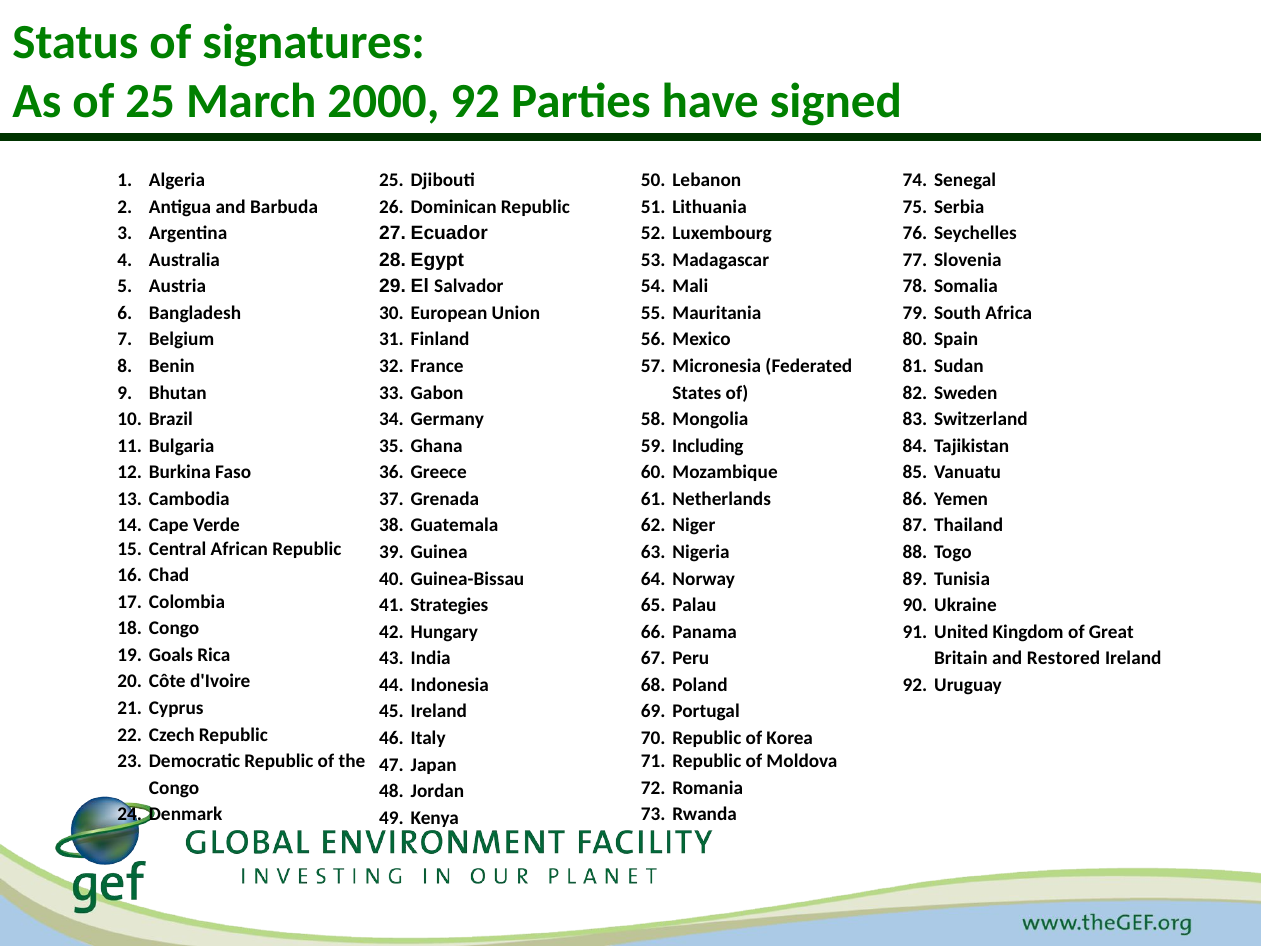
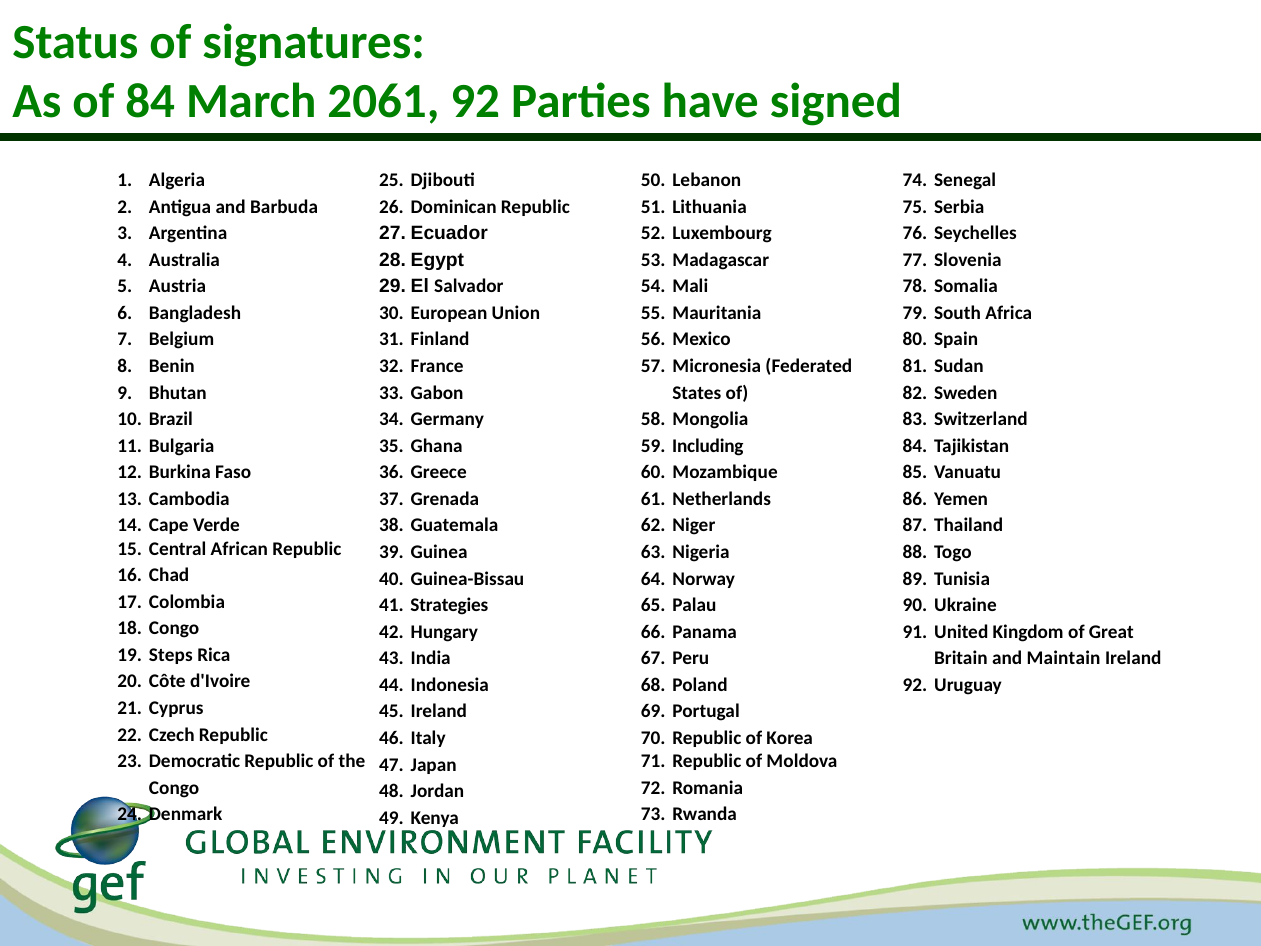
of 25: 25 -> 84
2000: 2000 -> 2061
Goals: Goals -> Steps
Restored: Restored -> Maintain
